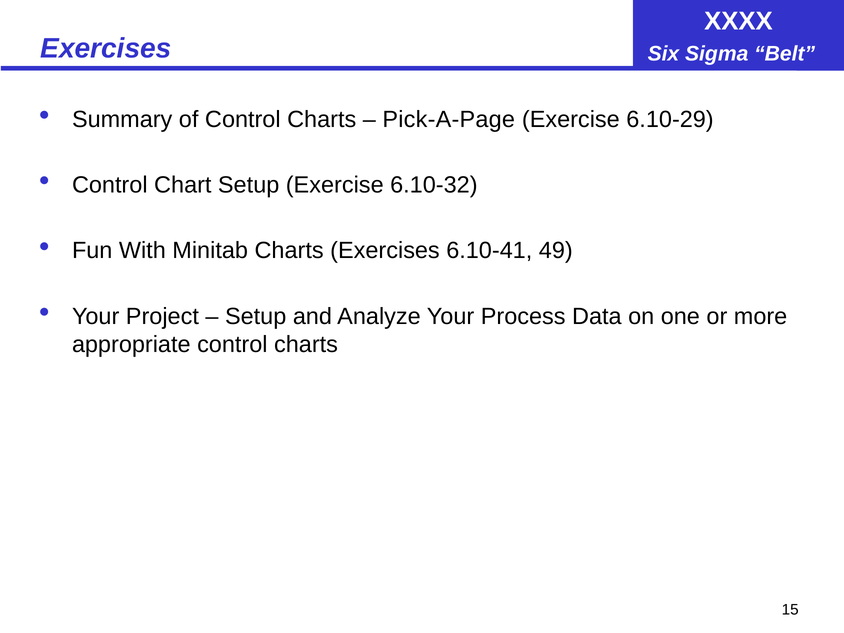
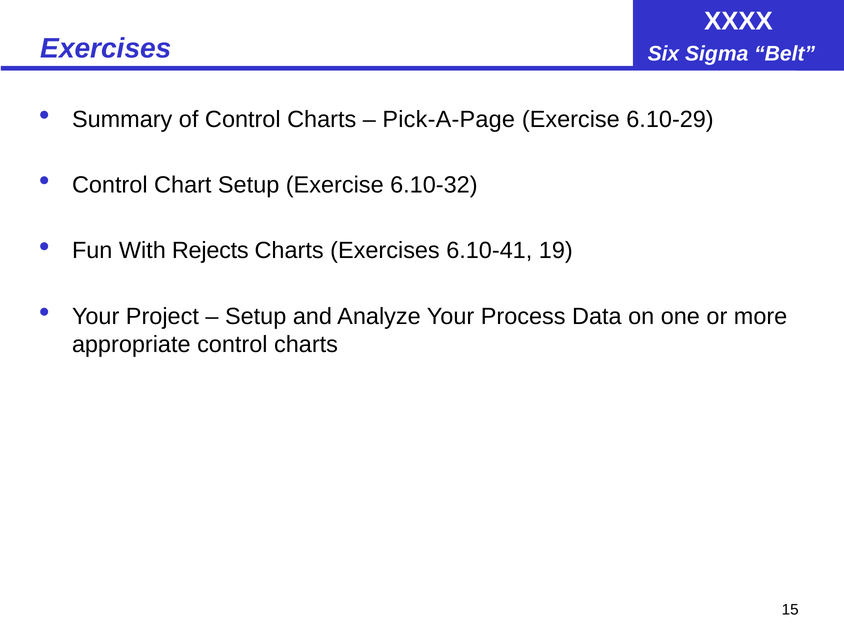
Minitab: Minitab -> Rejects
49: 49 -> 19
